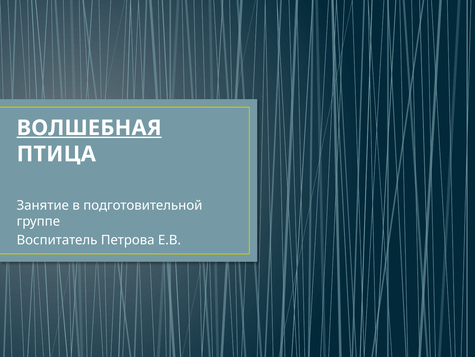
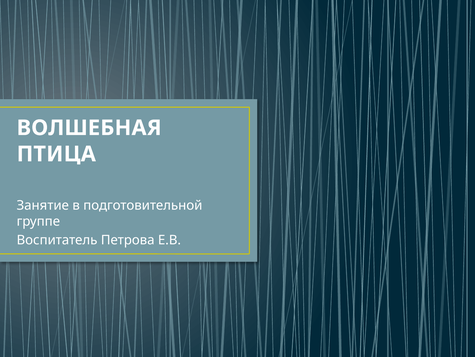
ВОЛШЕБНАЯ underline: present -> none
